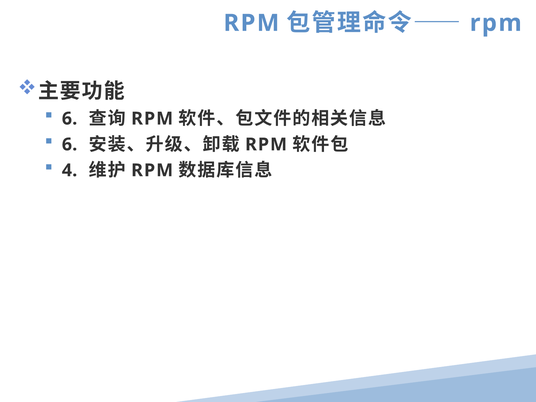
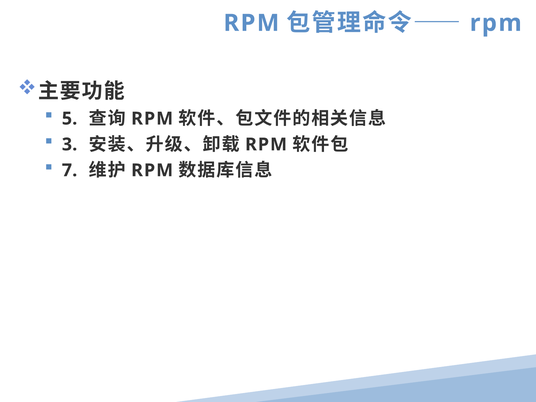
6 at (70, 119): 6 -> 5
6 at (70, 144): 6 -> 3
4: 4 -> 7
